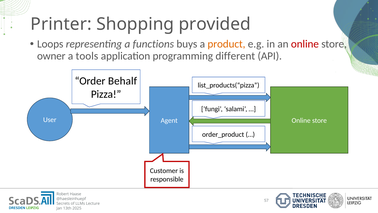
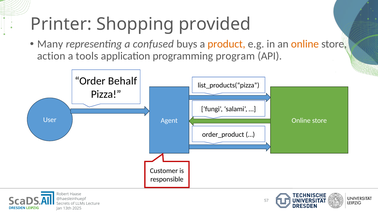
Loops: Loops -> Many
functions: functions -> confused
online at (305, 44) colour: red -> orange
owner: owner -> action
different: different -> program
